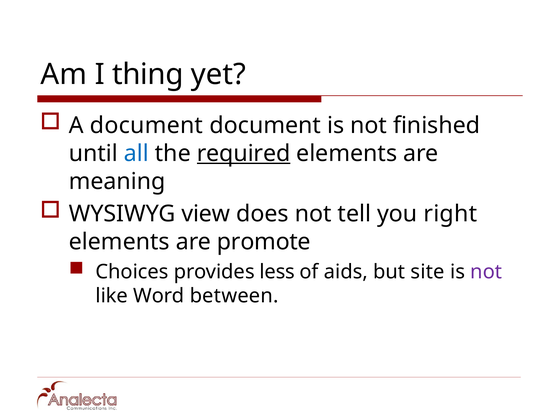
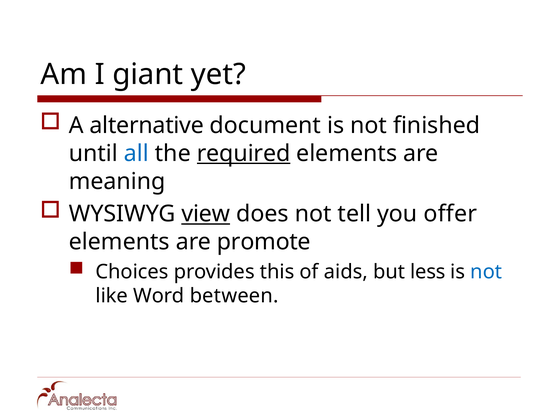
thing: thing -> giant
A document: document -> alternative
view underline: none -> present
right: right -> offer
less: less -> this
site: site -> less
not at (486, 271) colour: purple -> blue
